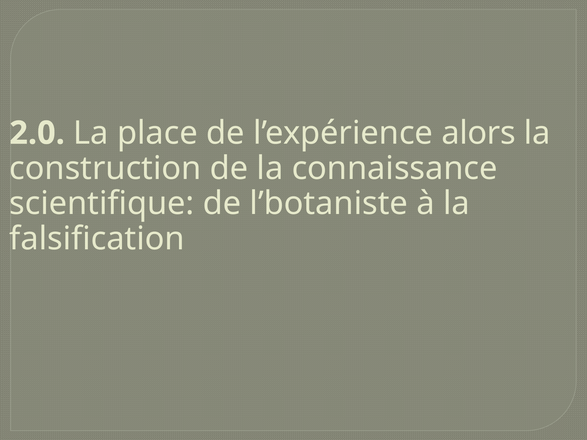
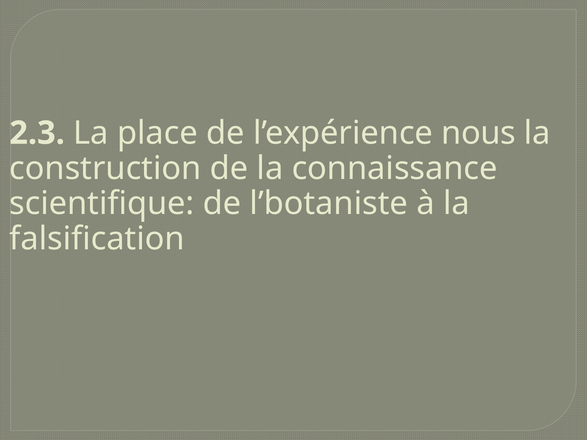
2.0: 2.0 -> 2.3
alors: alors -> nous
